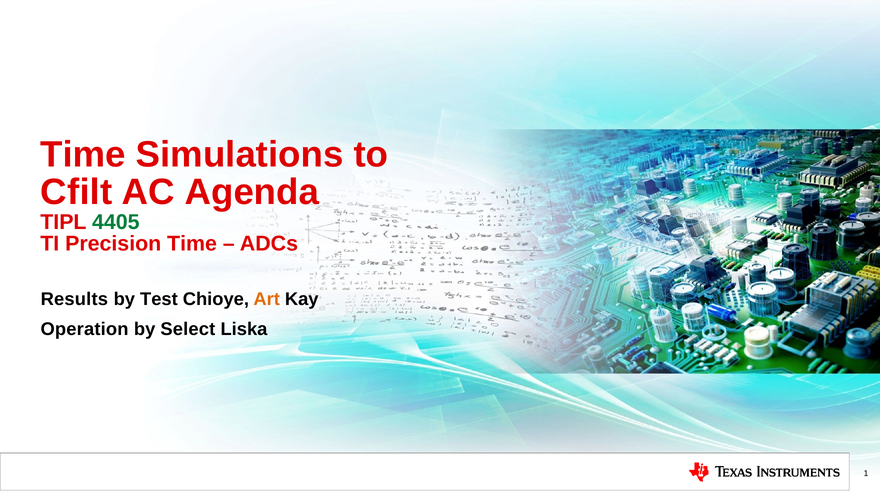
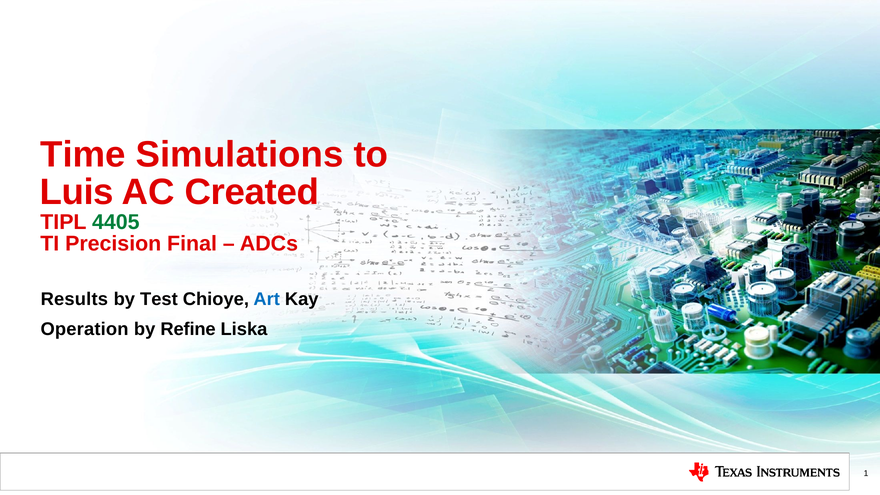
Cfilt: Cfilt -> Luis
Agenda: Agenda -> Created
Precision Time: Time -> Final
Art colour: orange -> blue
Select: Select -> Refine
